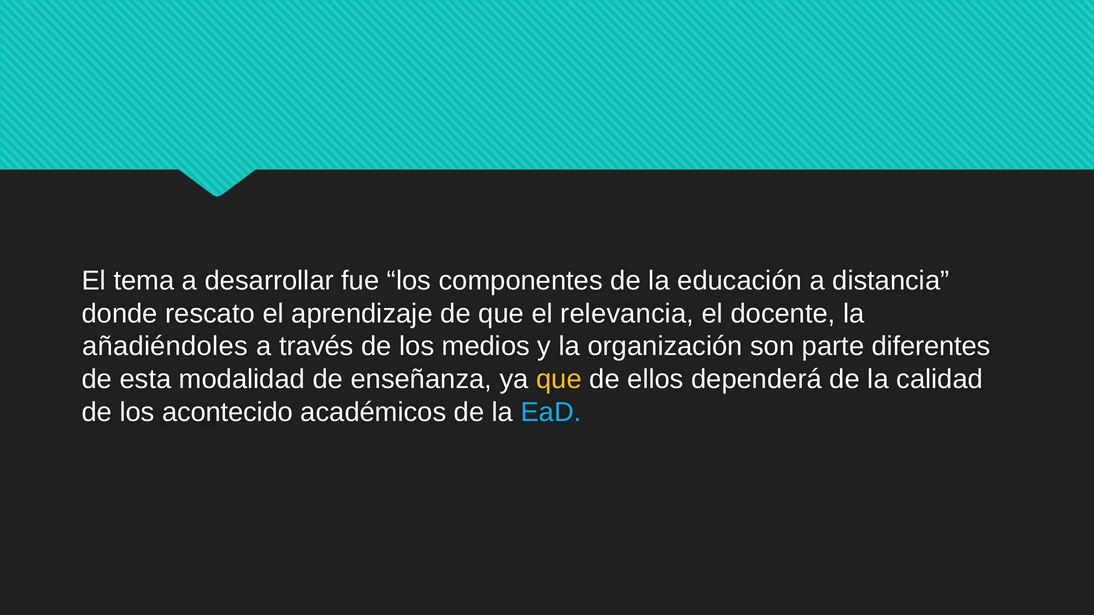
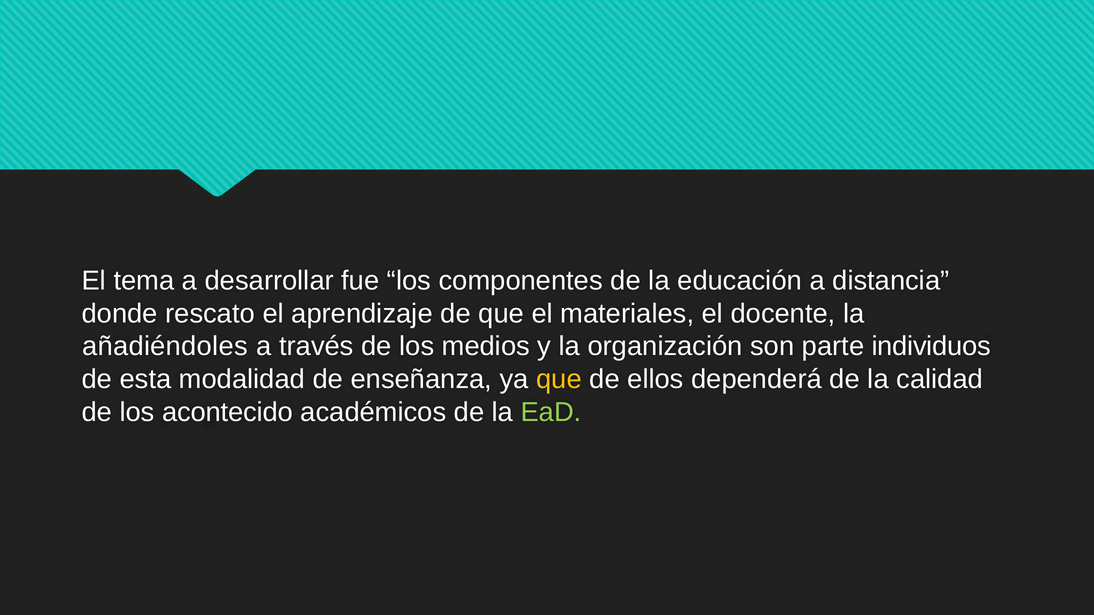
relevancia: relevancia -> materiales
diferentes: diferentes -> individuos
EaD colour: light blue -> light green
